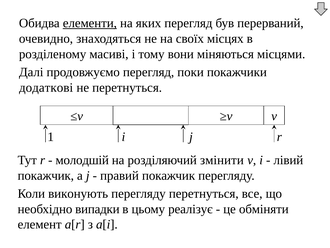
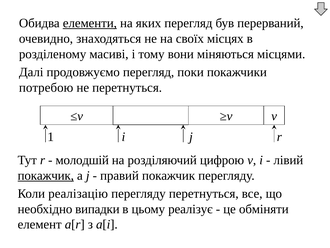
додаткові: додаткові -> потребою
змінити: змінити -> цифрою
покажчик at (46, 175) underline: none -> present
виконують: виконують -> реалізацію
